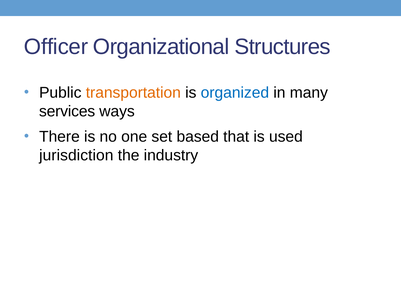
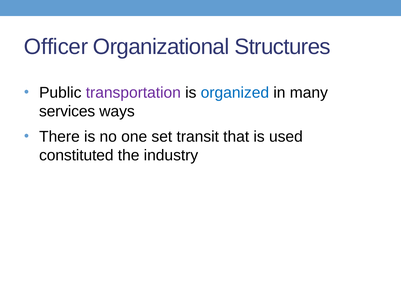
transportation colour: orange -> purple
based: based -> transit
jurisdiction: jurisdiction -> constituted
